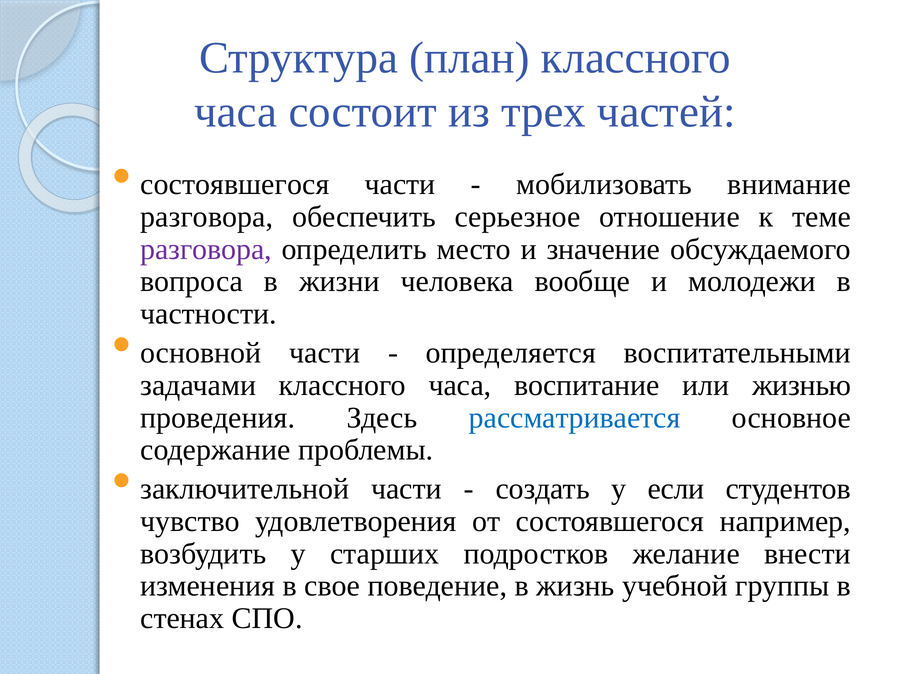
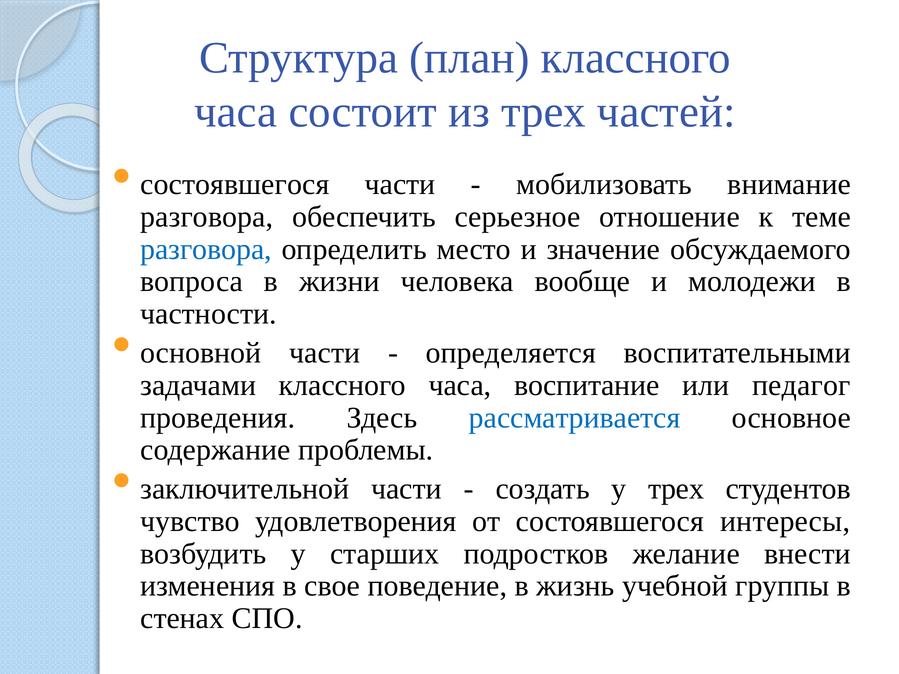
разговора at (206, 249) colour: purple -> blue
жизнью: жизнью -> педагог
у если: если -> трех
например: например -> интересы
